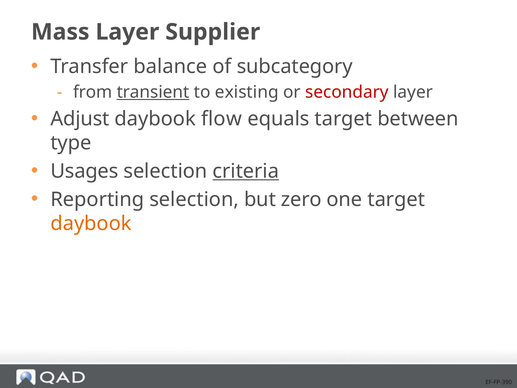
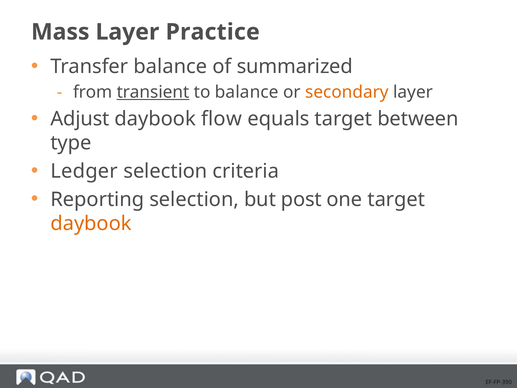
Supplier: Supplier -> Practice
subcategory: subcategory -> summarized
to existing: existing -> balance
secondary colour: red -> orange
Usages: Usages -> Ledger
criteria underline: present -> none
zero: zero -> post
